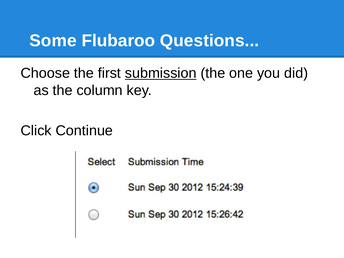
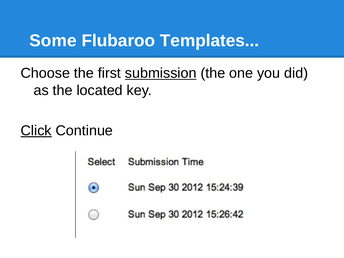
Questions: Questions -> Templates
column: column -> located
Click underline: none -> present
